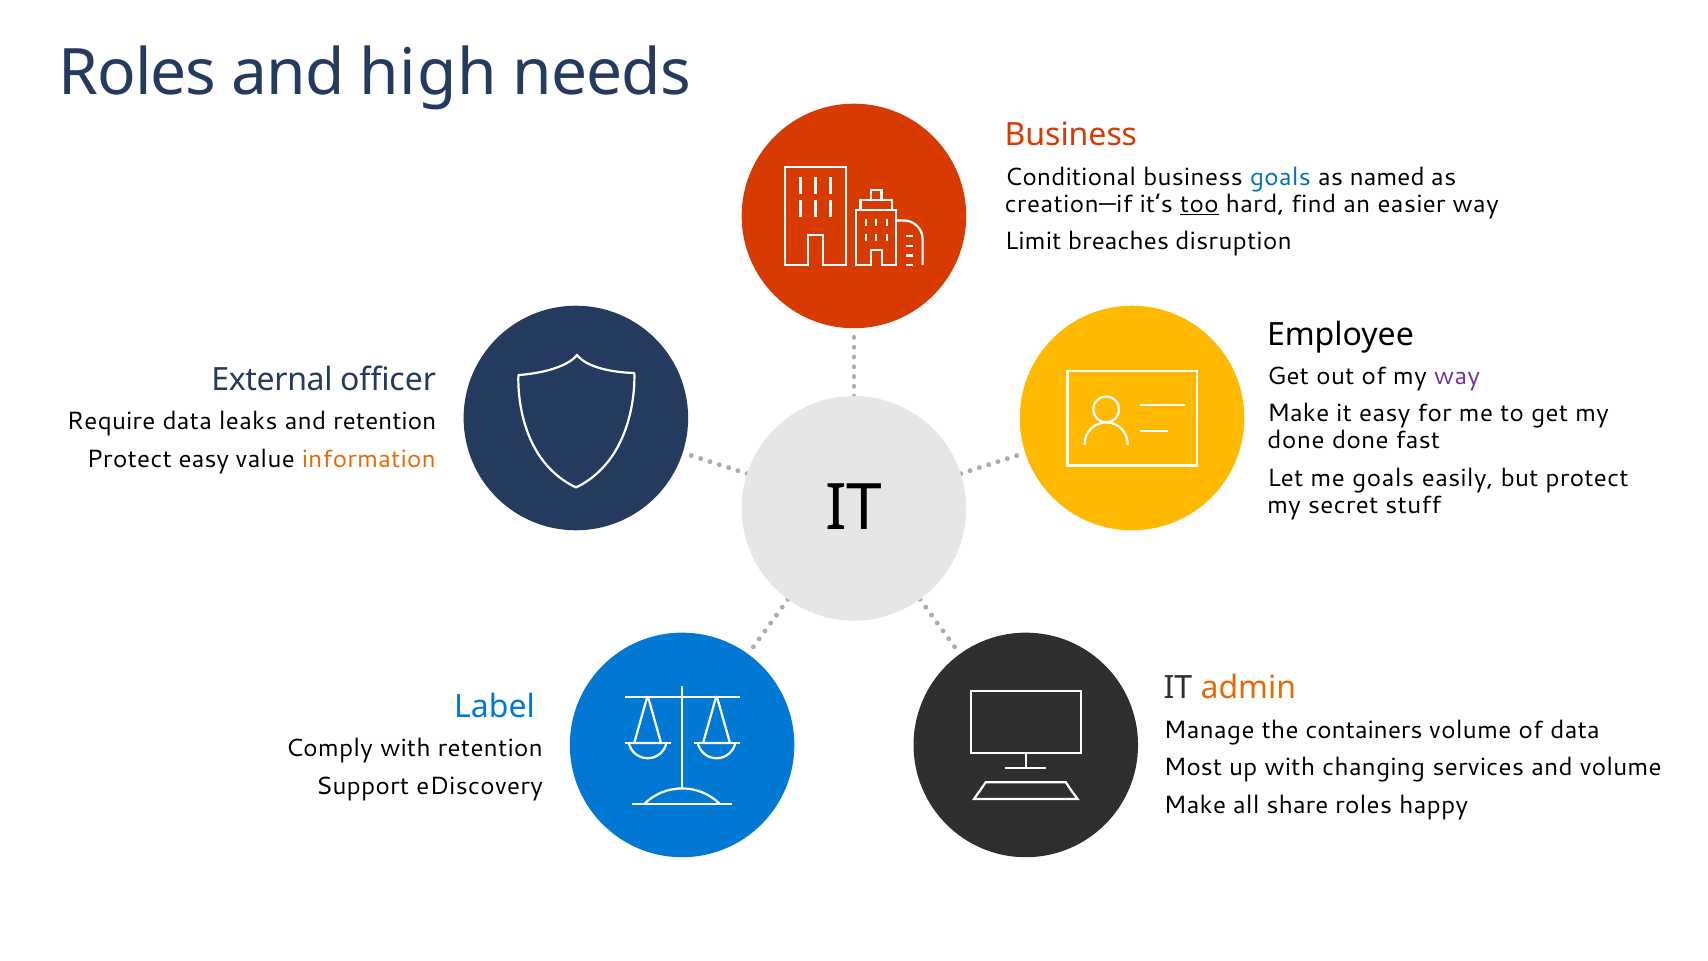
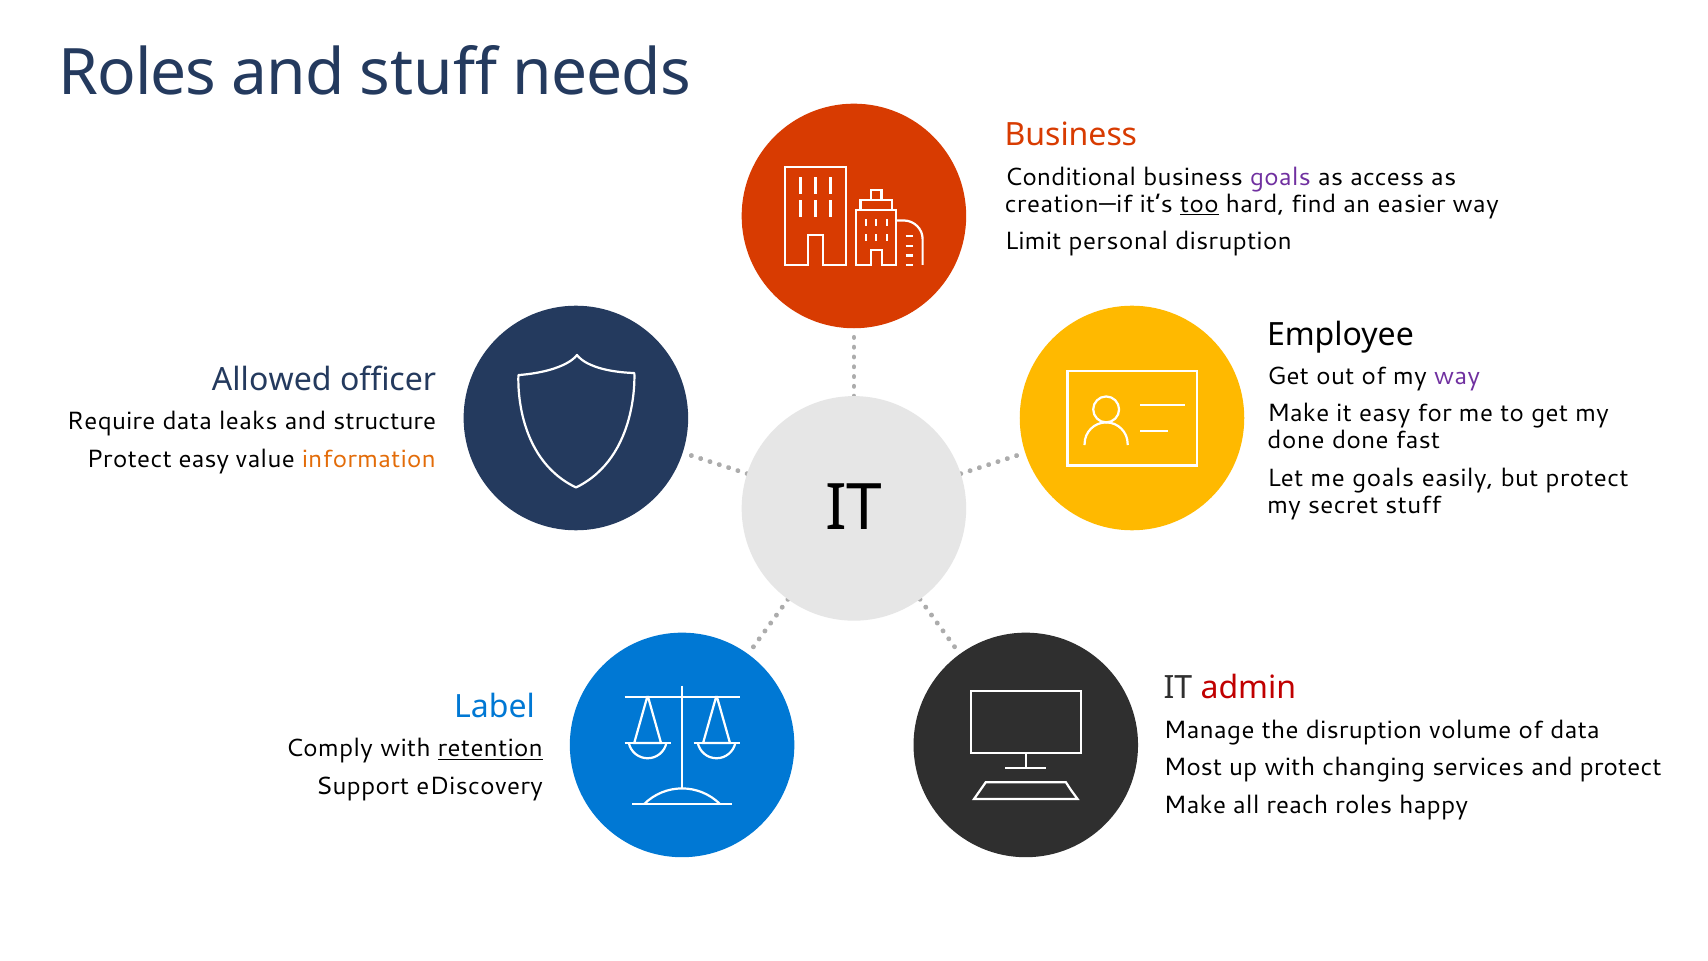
and high: high -> stuff
goals at (1280, 177) colour: blue -> purple
named: named -> access
breaches: breaches -> personal
External: External -> Allowed
and retention: retention -> structure
admin colour: orange -> red
the containers: containers -> disruption
retention at (490, 748) underline: none -> present
and volume: volume -> protect
share: share -> reach
